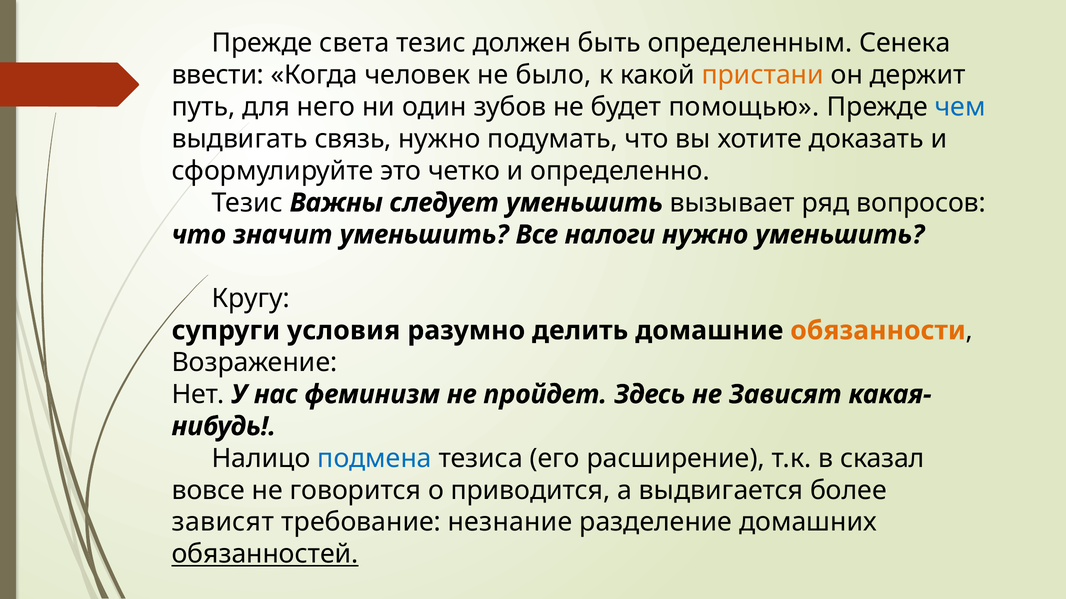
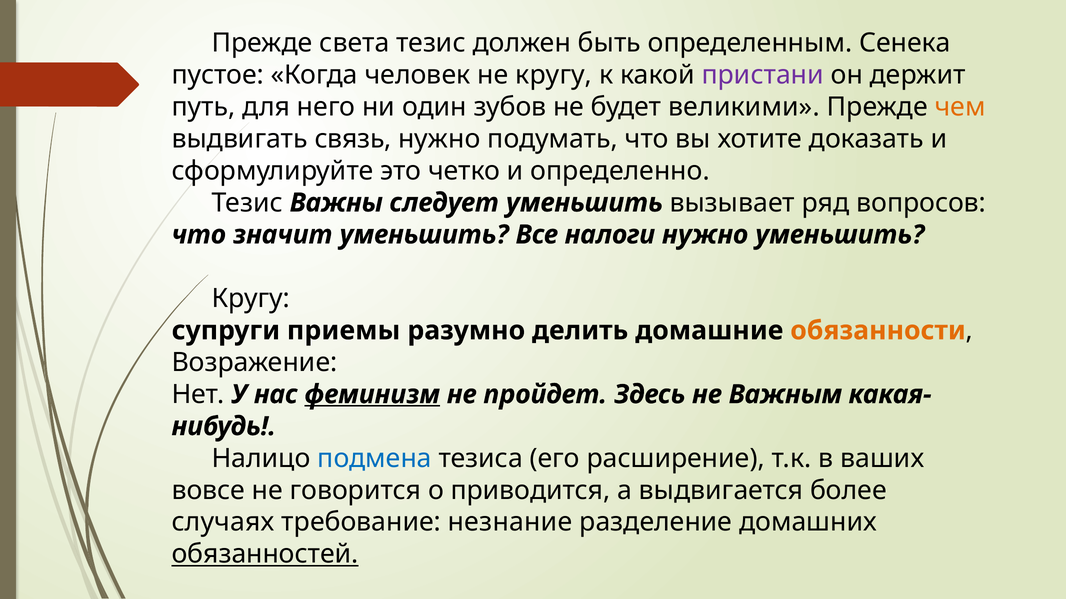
ввести: ввести -> пустое
не было: было -> кругу
пристани colour: orange -> purple
помощью: помощью -> великими
чем colour: blue -> orange
условия: условия -> приемы
феминизм underline: none -> present
не Зависят: Зависят -> Важным
сказал: сказал -> ваших
зависят at (223, 523): зависят -> случаях
